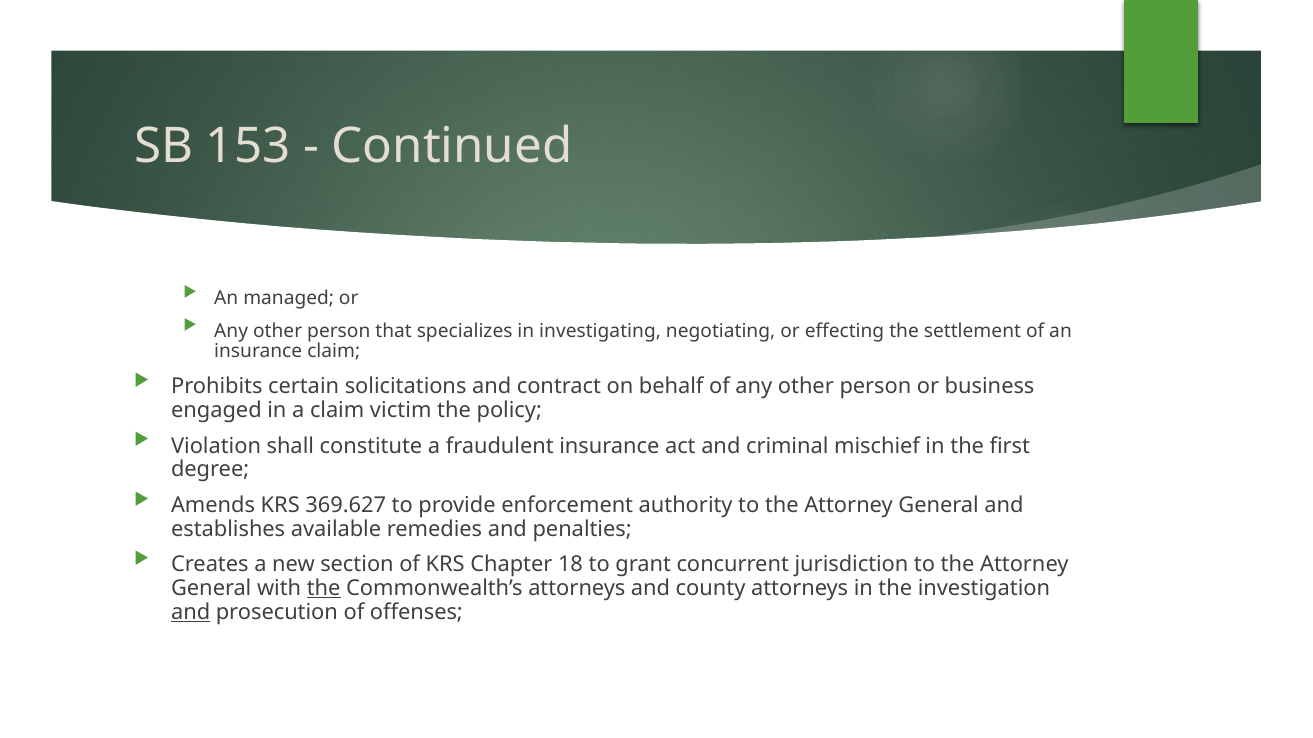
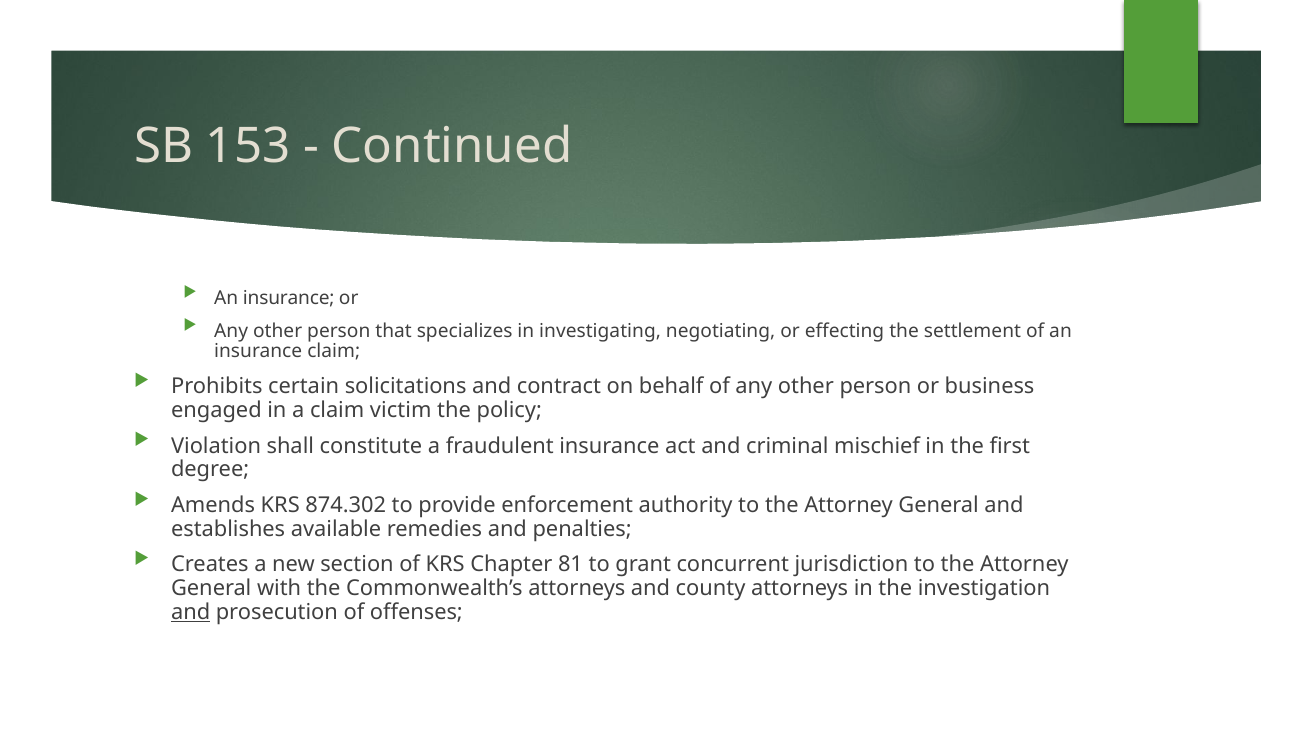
managed at (289, 298): managed -> insurance
369.627: 369.627 -> 874.302
18: 18 -> 81
the at (324, 589) underline: present -> none
